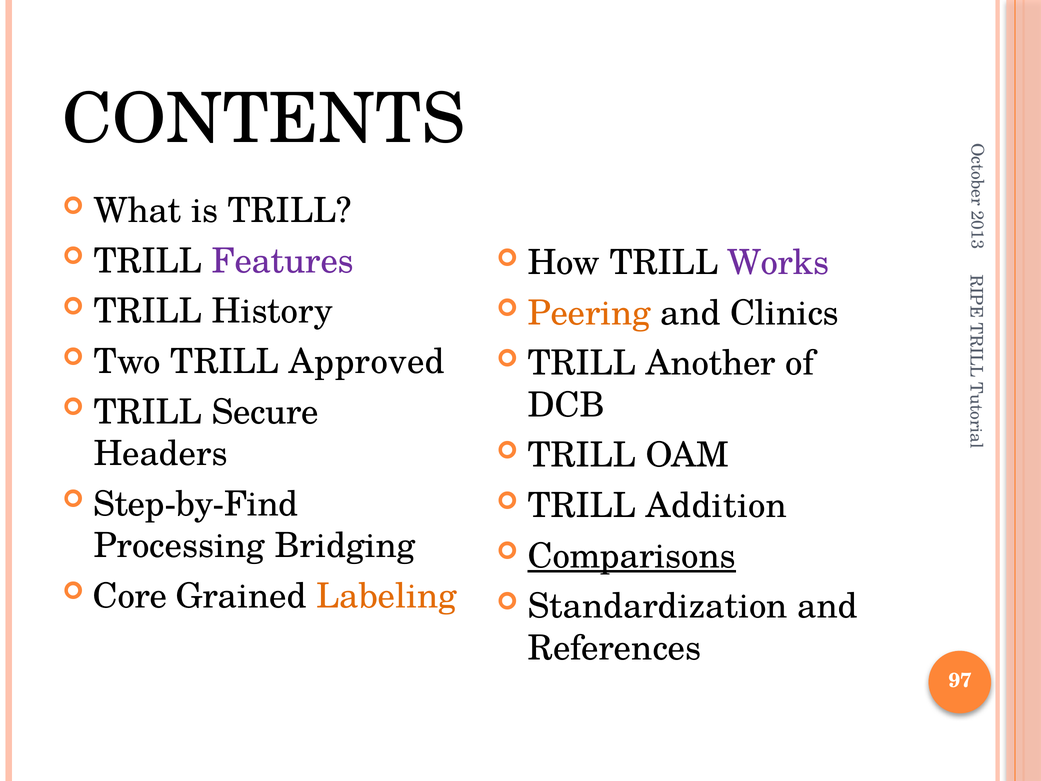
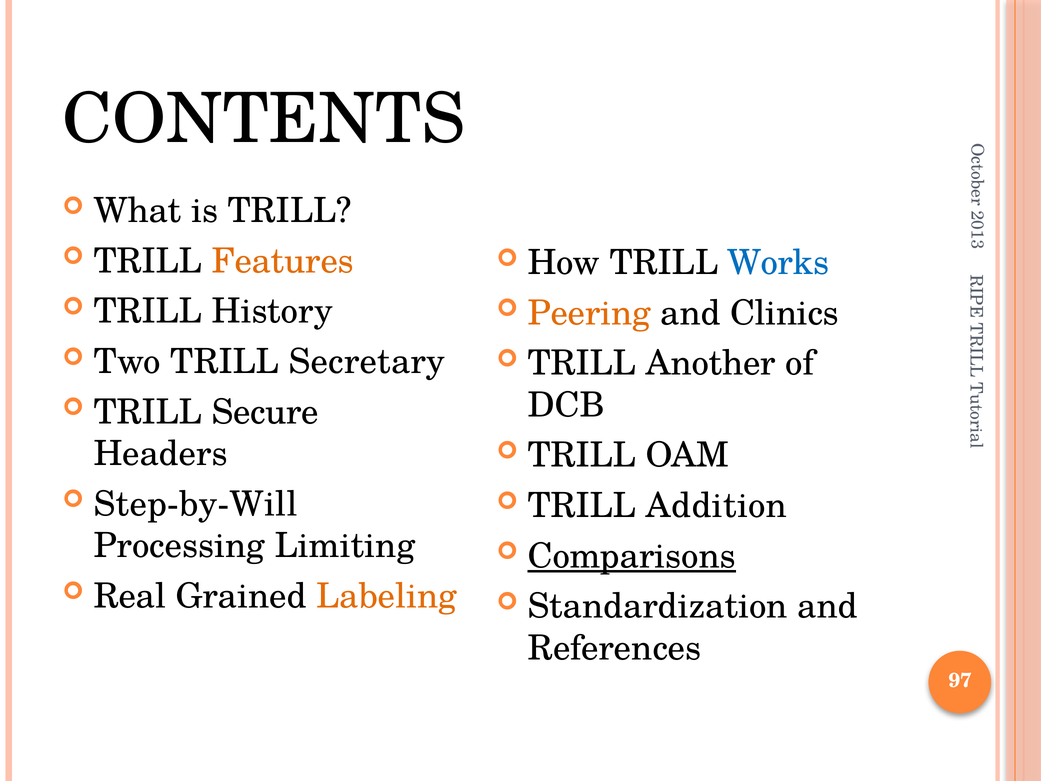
Features colour: purple -> orange
Works colour: purple -> blue
Approved: Approved -> Secretary
Step-by-Find: Step-by-Find -> Step-by-Will
Bridging: Bridging -> Limiting
Core: Core -> Real
